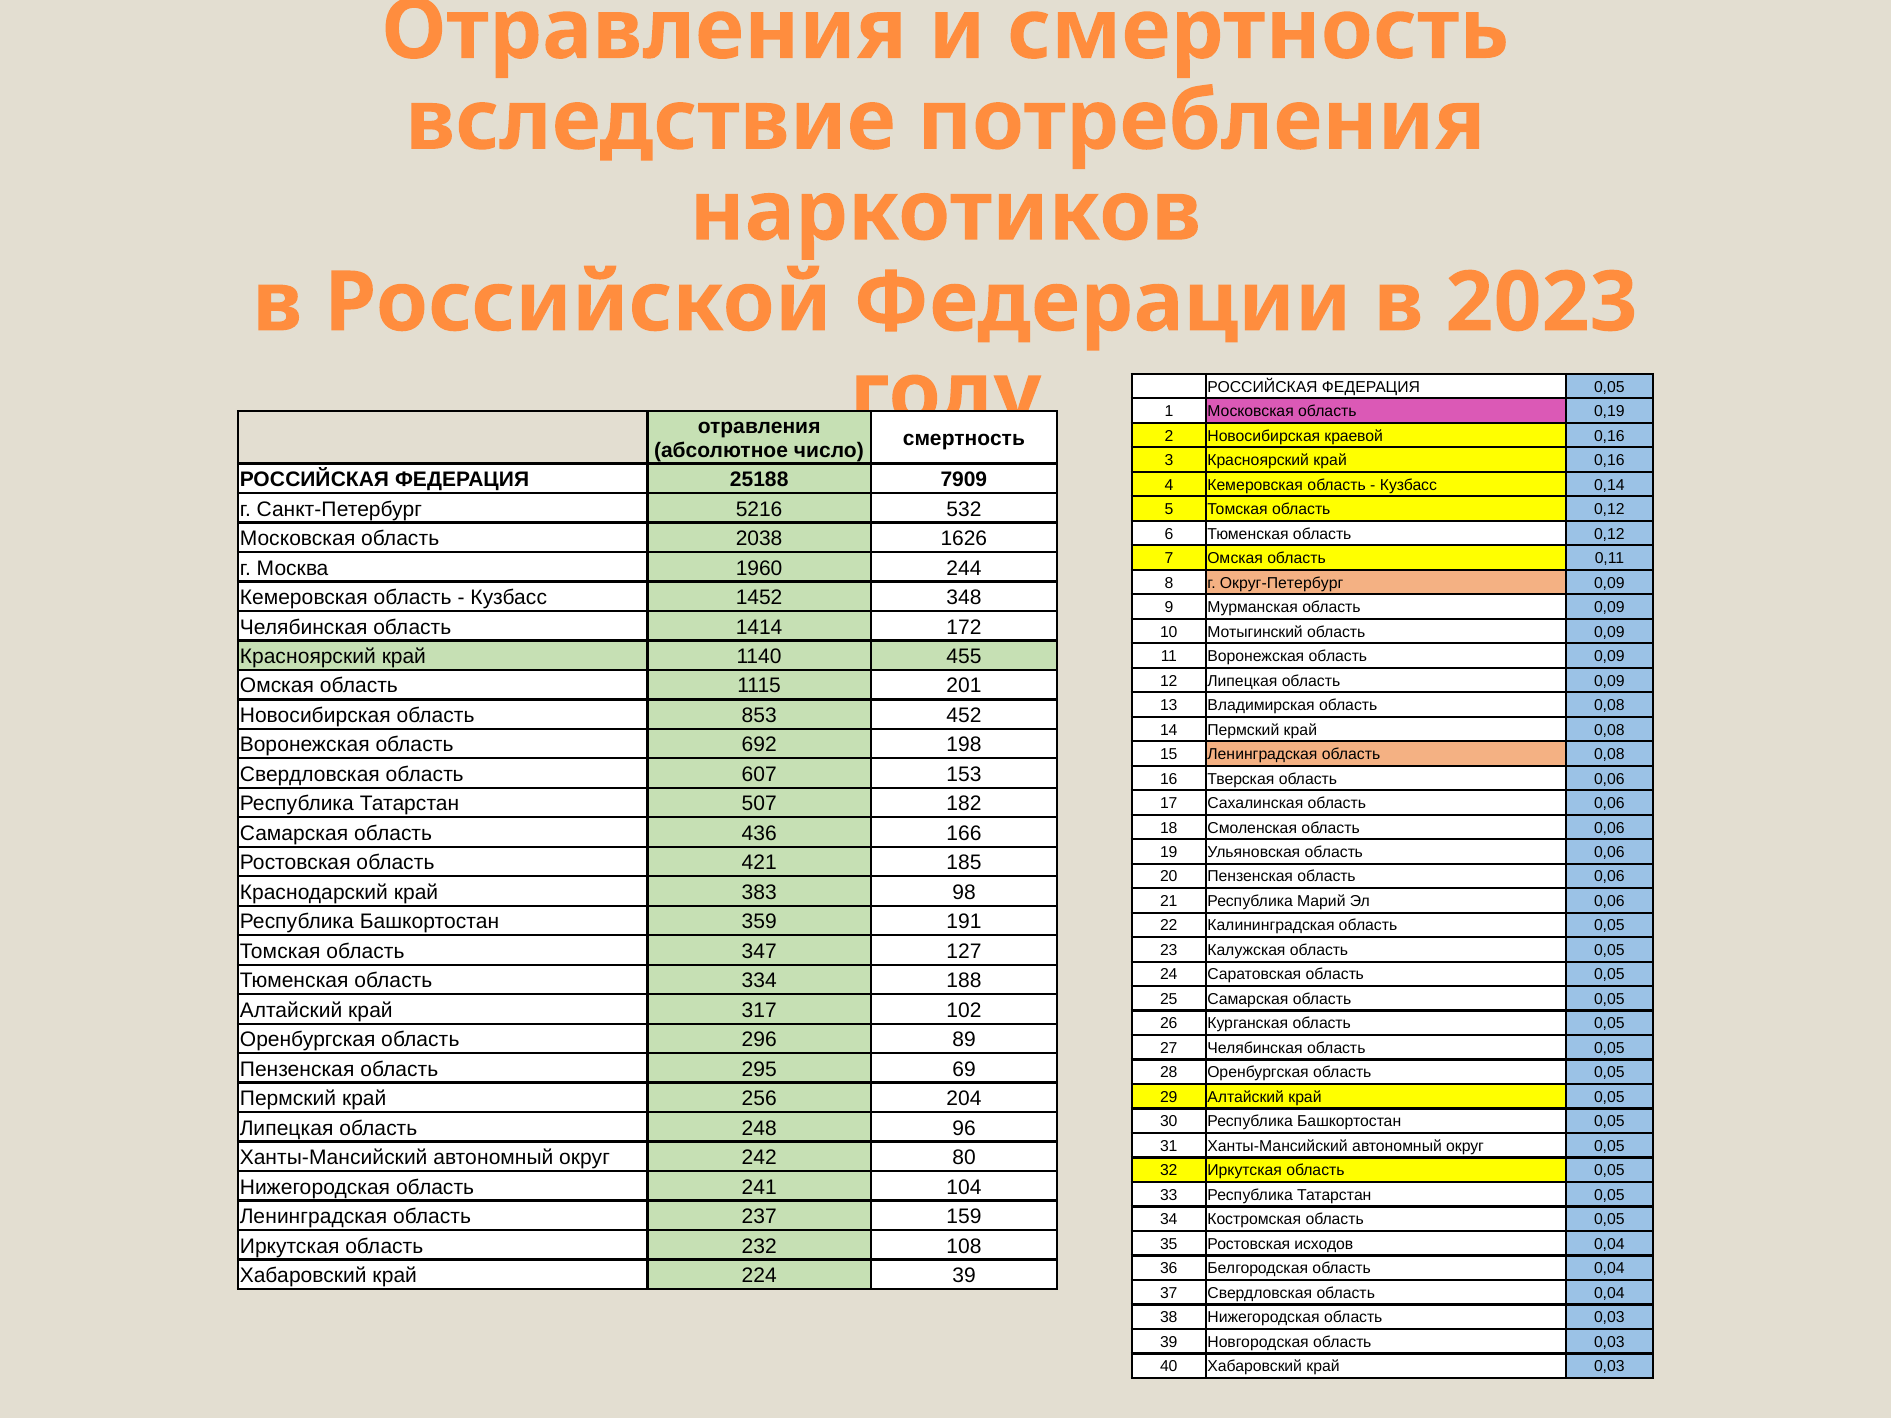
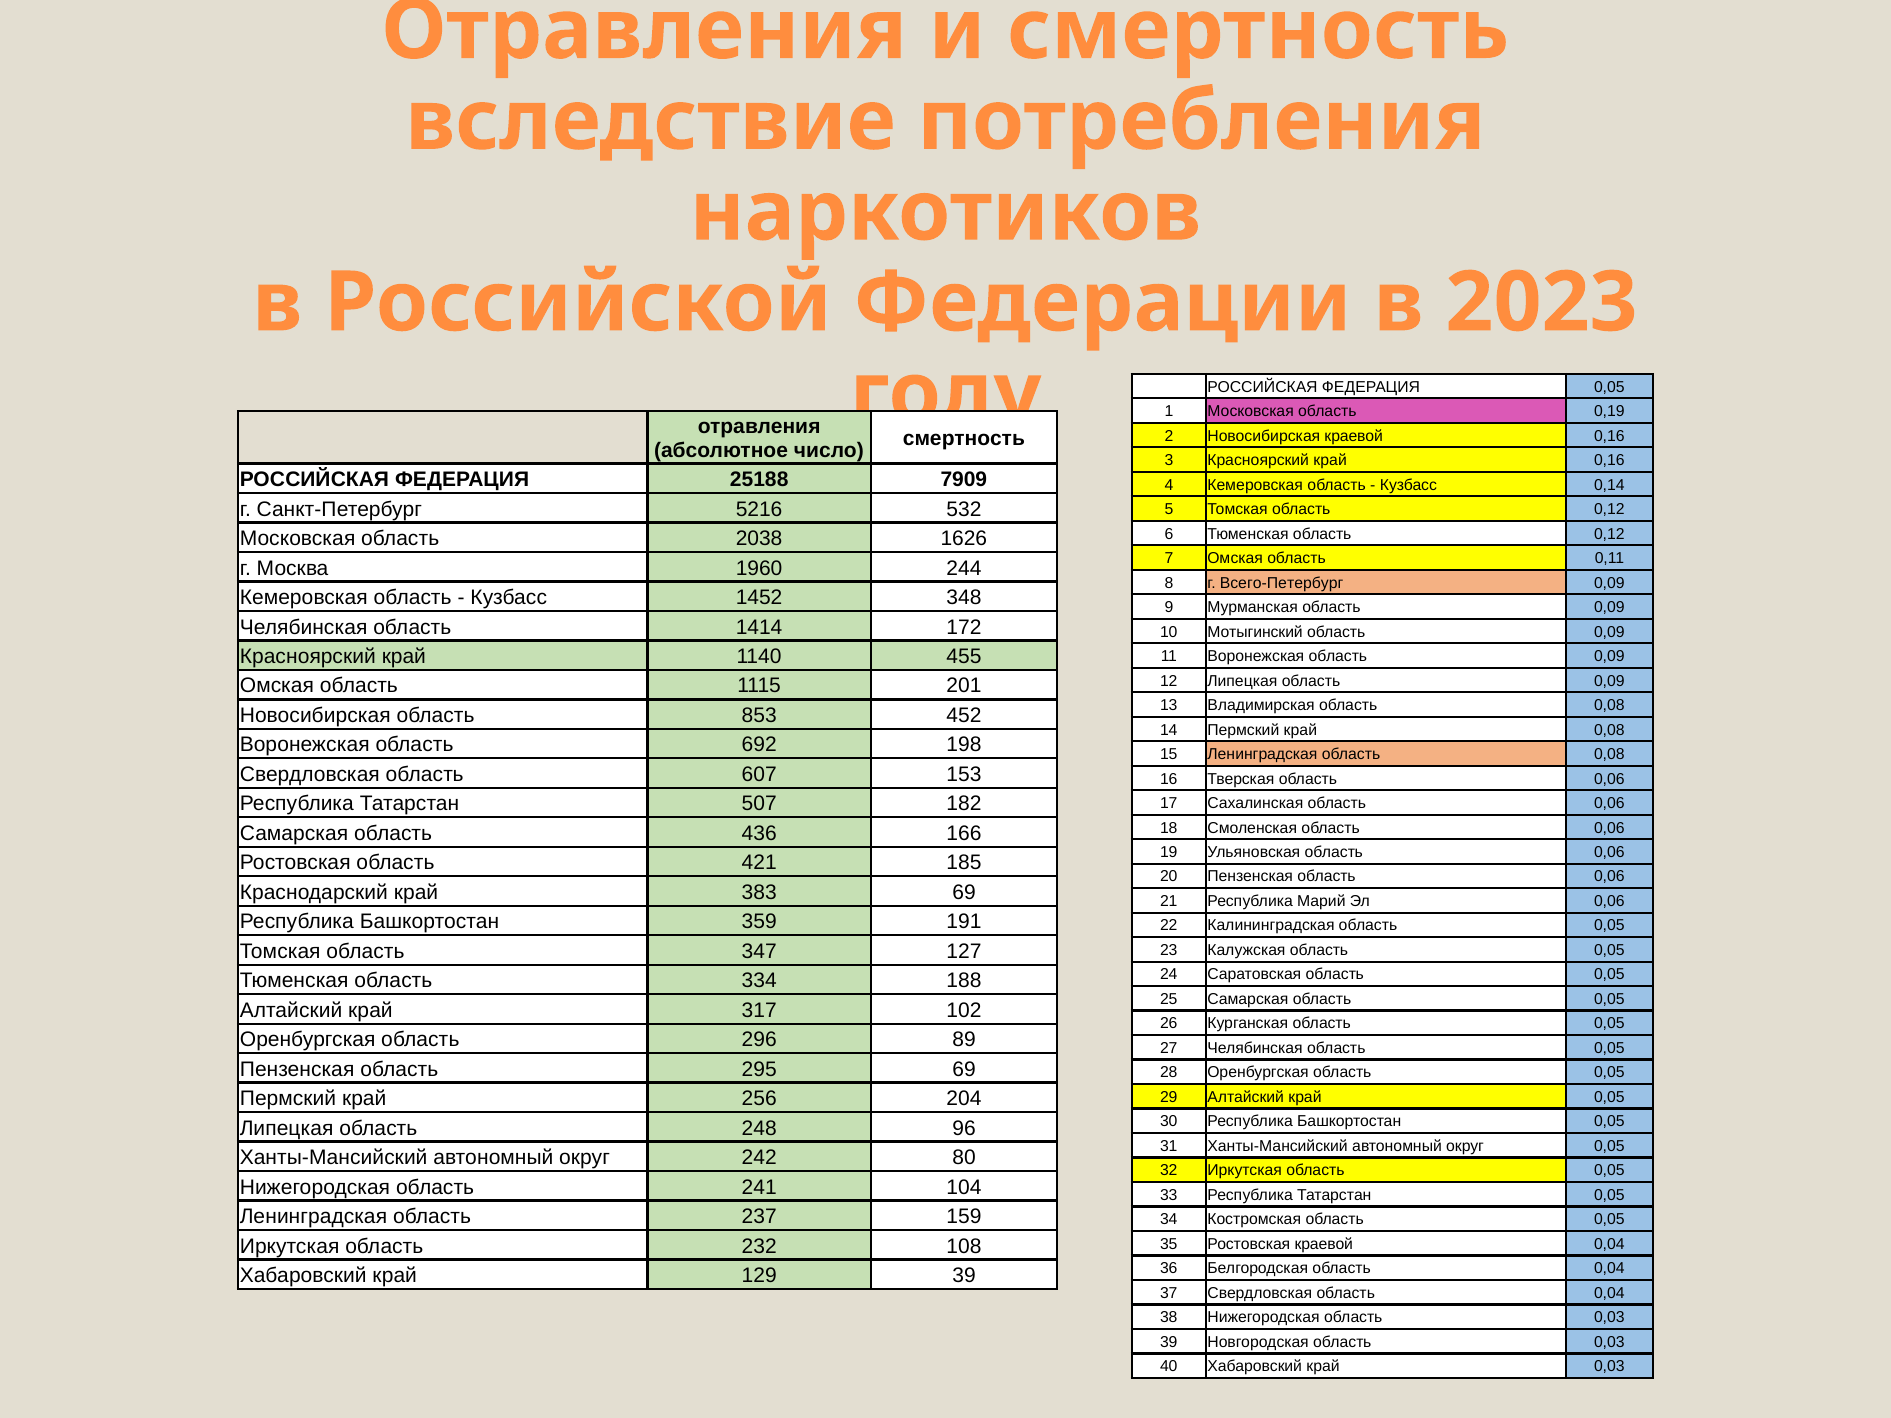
Округ-Петербург: Округ-Петербург -> Всего-Петербург
383 98: 98 -> 69
Ростовская исходов: исходов -> краевой
224: 224 -> 129
